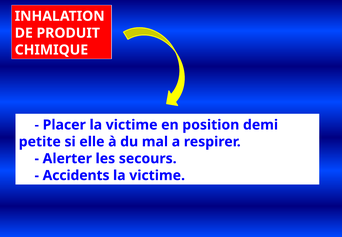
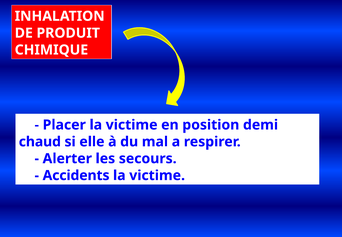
petite: petite -> chaud
